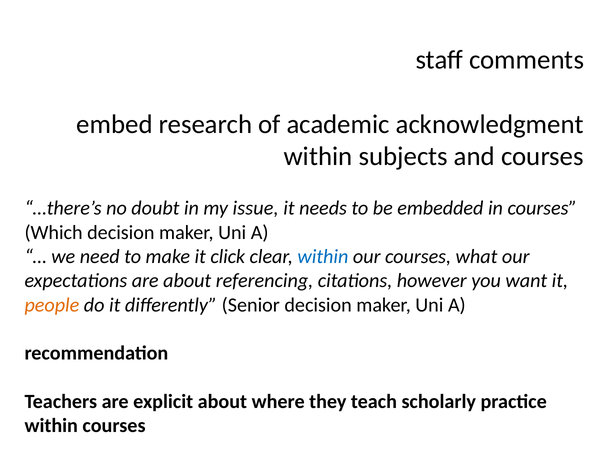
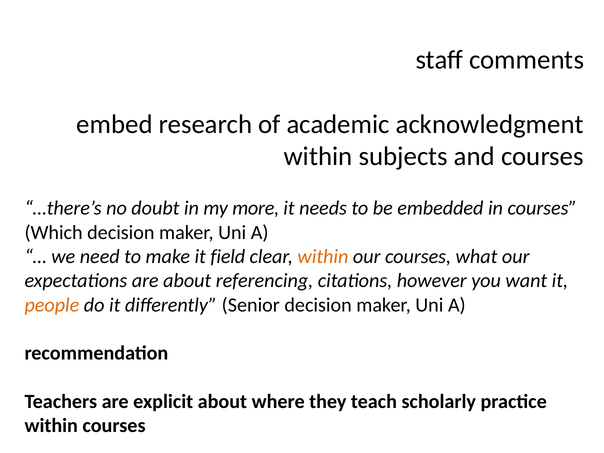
issue: issue -> more
click: click -> field
within at (323, 257) colour: blue -> orange
